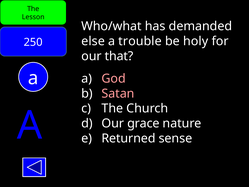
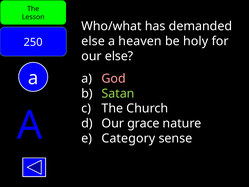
trouble: trouble -> heaven
our that: that -> else
Satan colour: pink -> light green
Returned: Returned -> Category
